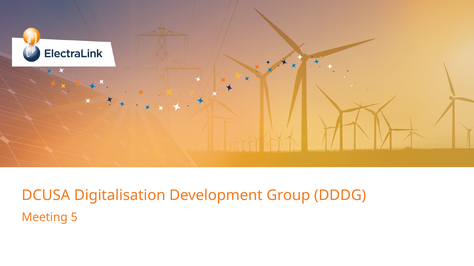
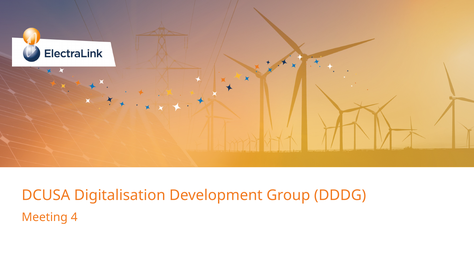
5: 5 -> 4
